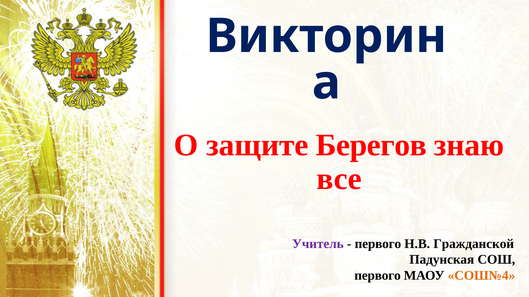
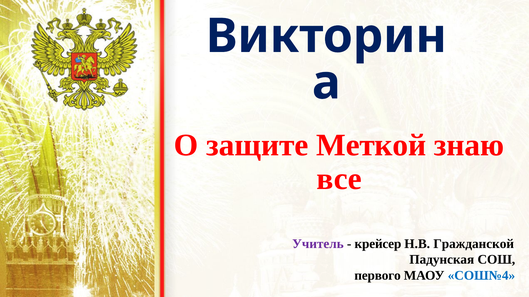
Берегов: Берегов -> Меткой
первого at (378, 244): первого -> крейсер
СОШ№4 colour: orange -> blue
